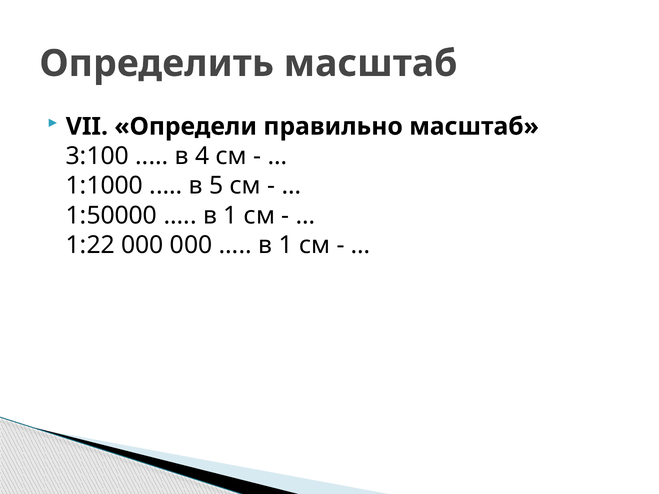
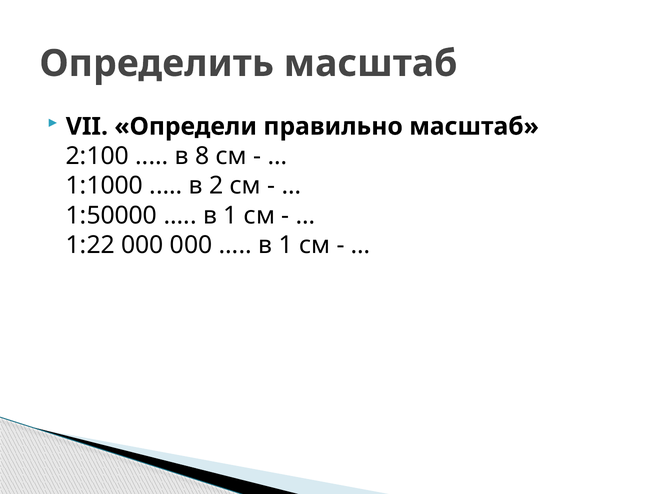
3:100: 3:100 -> 2:100
4: 4 -> 8
5: 5 -> 2
